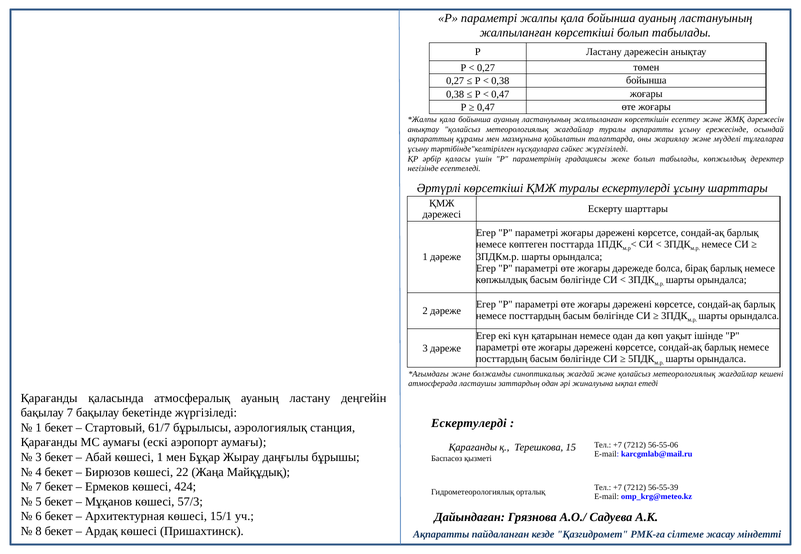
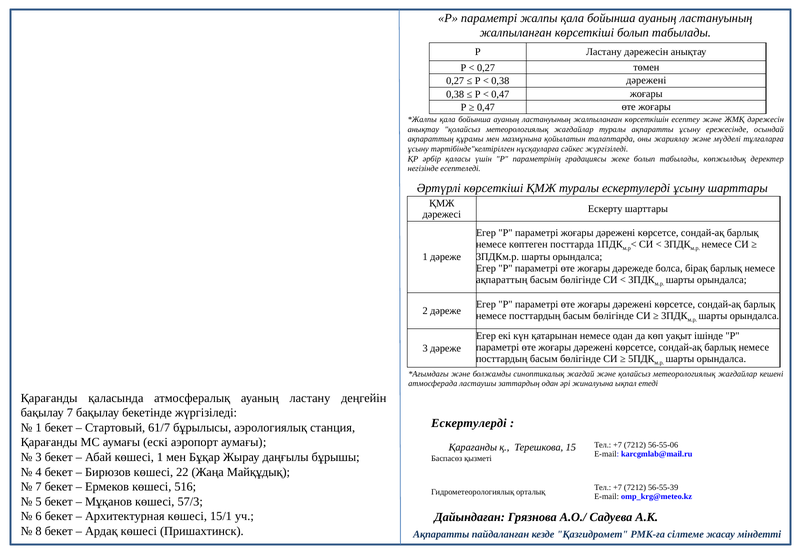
0,38 бойынша: бойынша -> дәрежені
көпжылдық at (502, 280): көпжылдық -> ақпараттың
424: 424 -> 516
